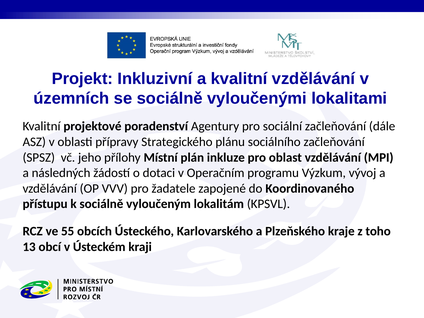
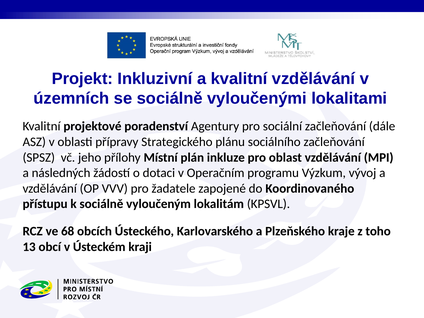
55: 55 -> 68
